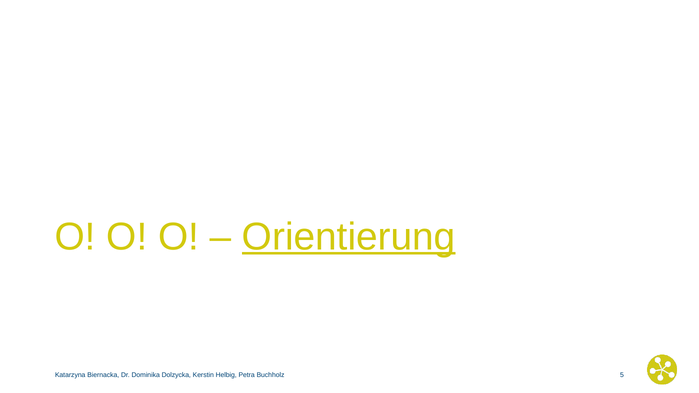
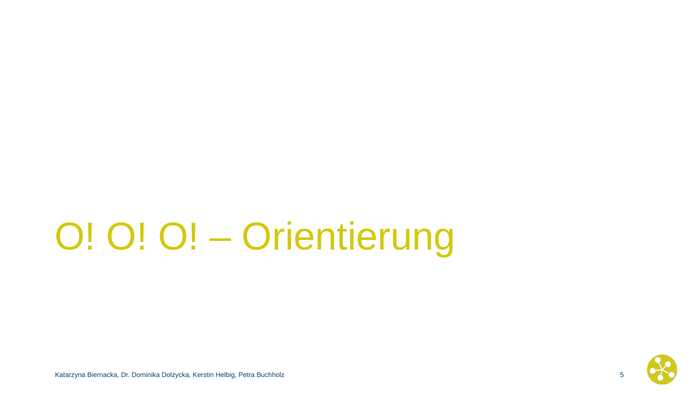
Orientierung underline: present -> none
